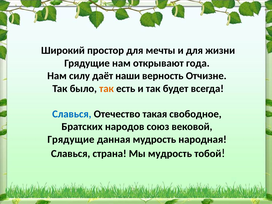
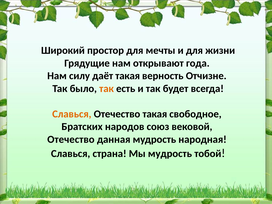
даёт наши: наши -> такая
Славься at (72, 114) colour: blue -> orange
Грядущие at (71, 139): Грядущие -> Отечество
